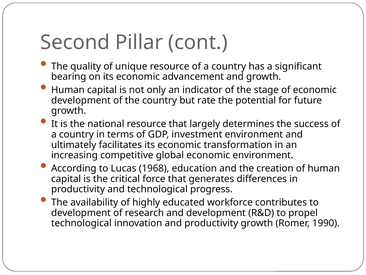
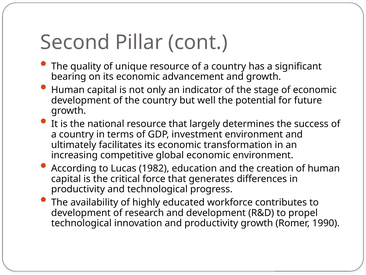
rate: rate -> well
1968: 1968 -> 1982
